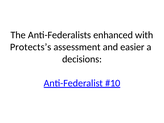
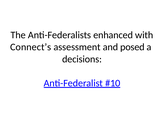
Protects’s: Protects’s -> Connect’s
easier: easier -> posed
